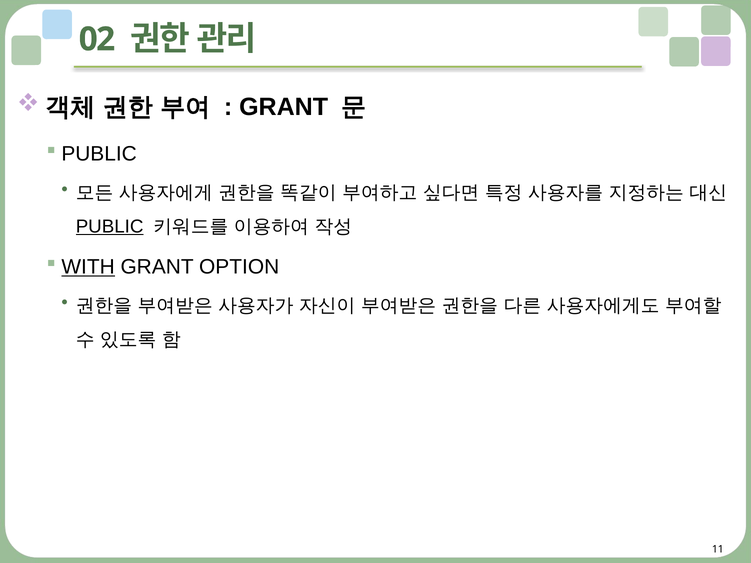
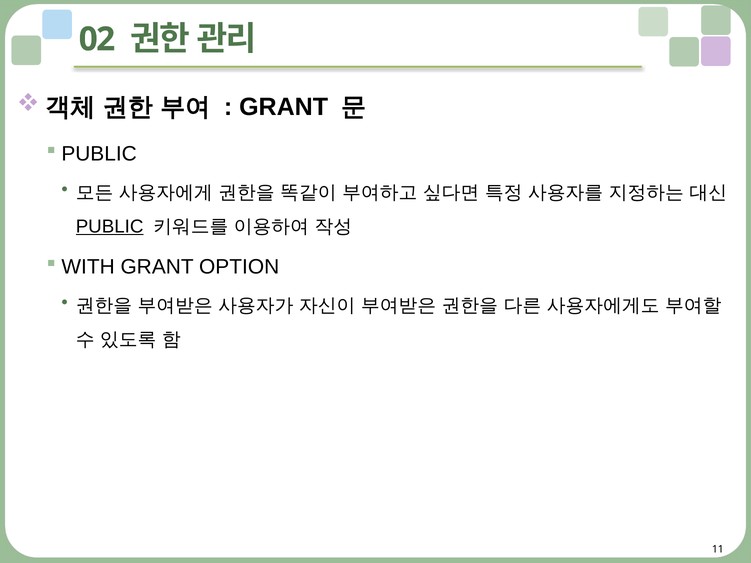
WITH underline: present -> none
